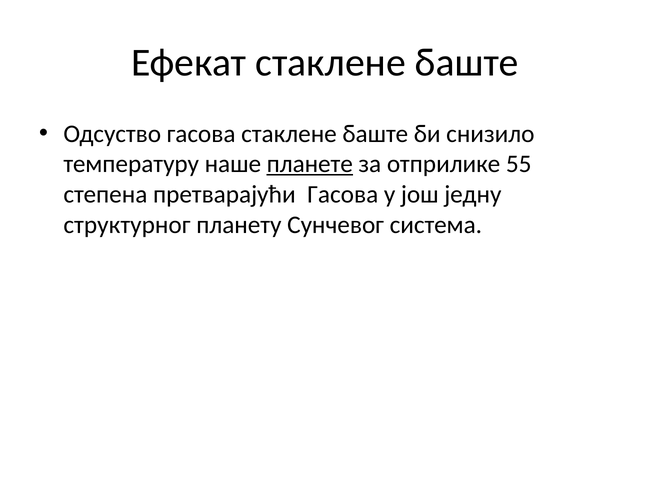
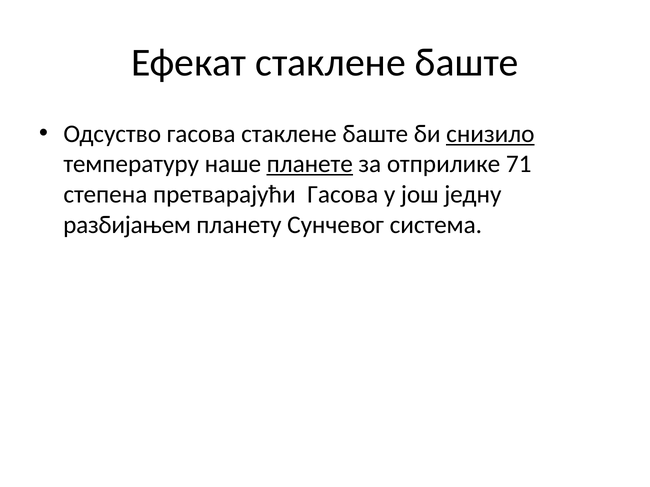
снизило underline: none -> present
55: 55 -> 71
структурног: структурног -> разбијањем
